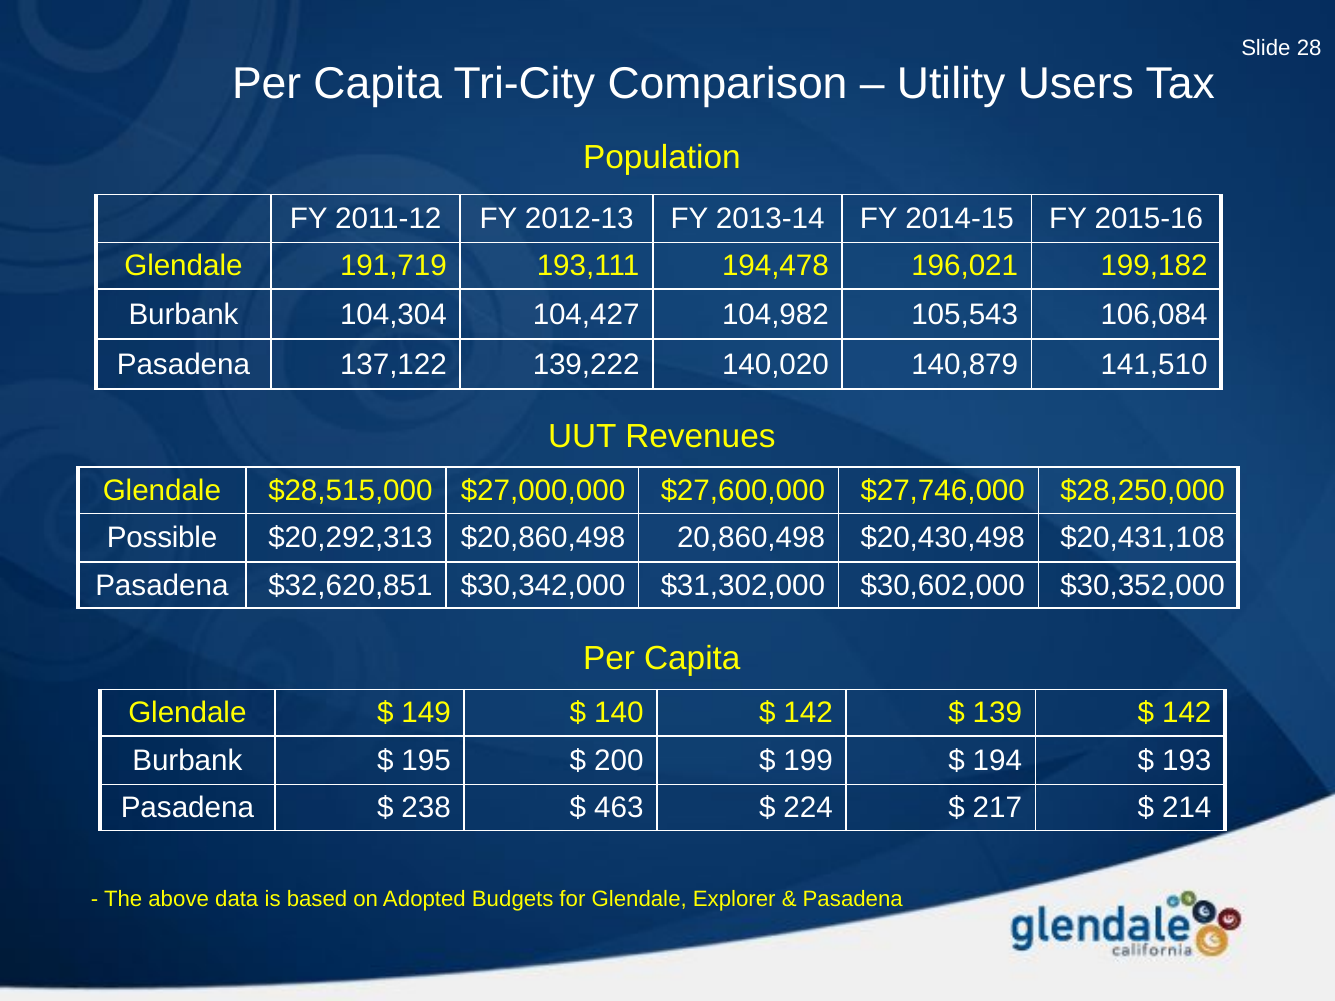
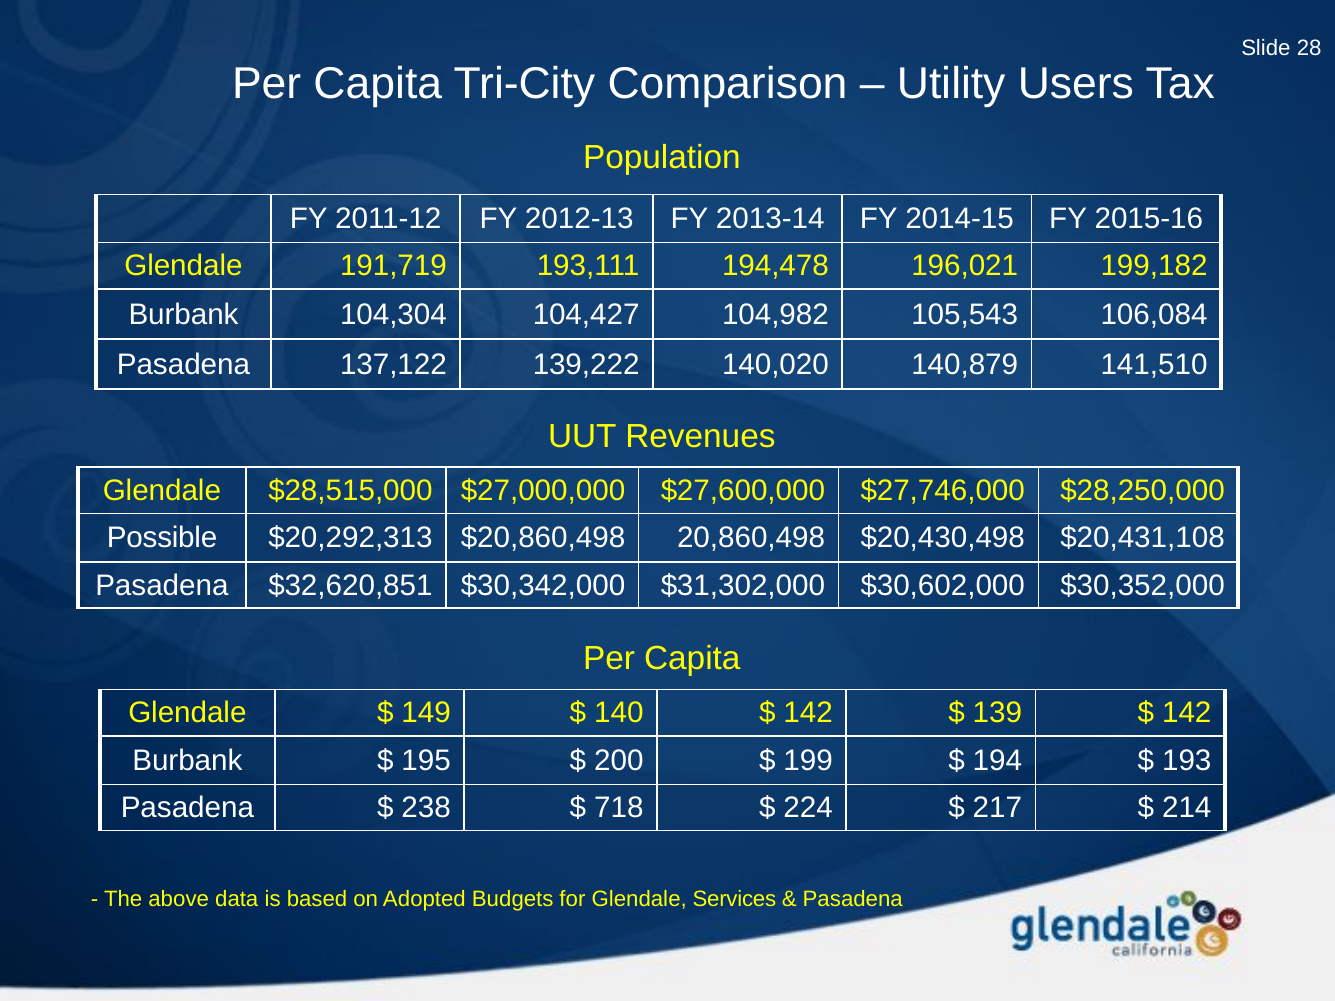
463: 463 -> 718
Explorer: Explorer -> Services
